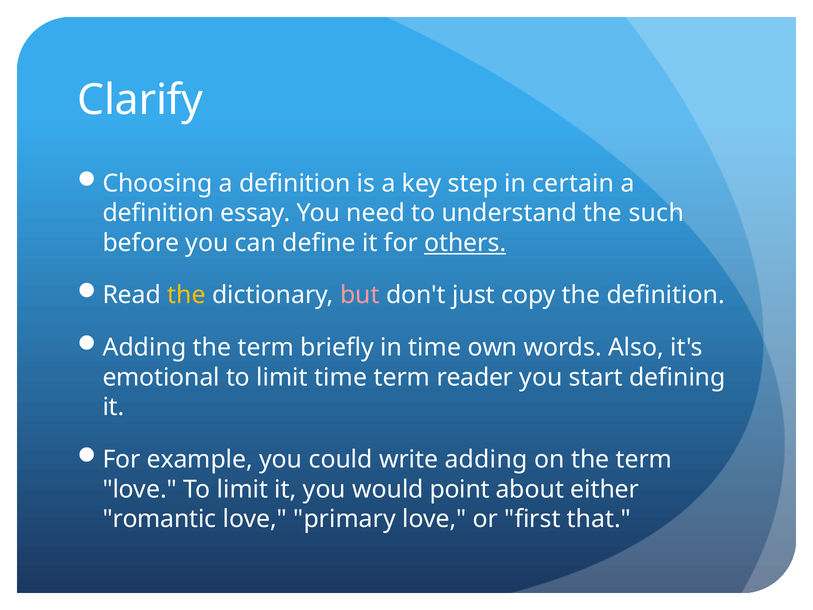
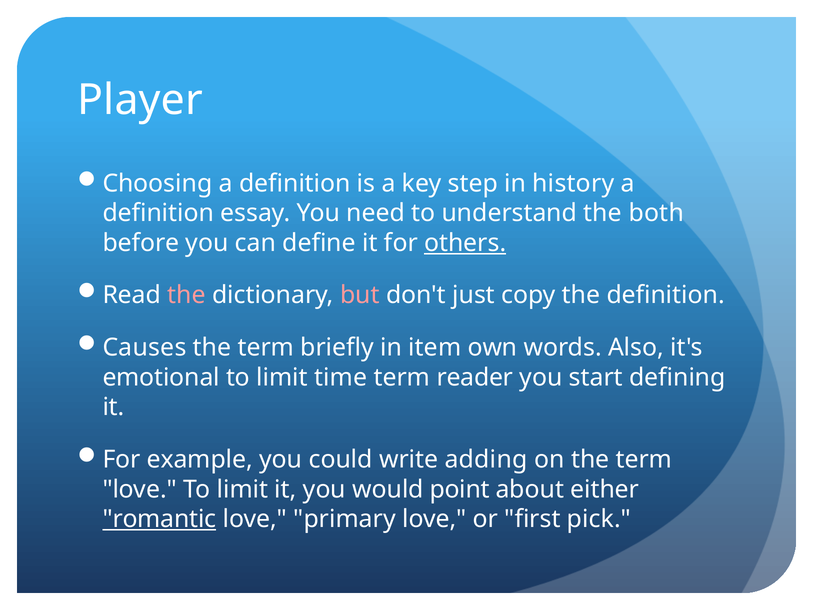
Clarify: Clarify -> Player
certain: certain -> history
such: such -> both
the at (187, 295) colour: yellow -> pink
Adding at (145, 348): Adding -> Causes
in time: time -> item
romantic underline: none -> present
that: that -> pick
